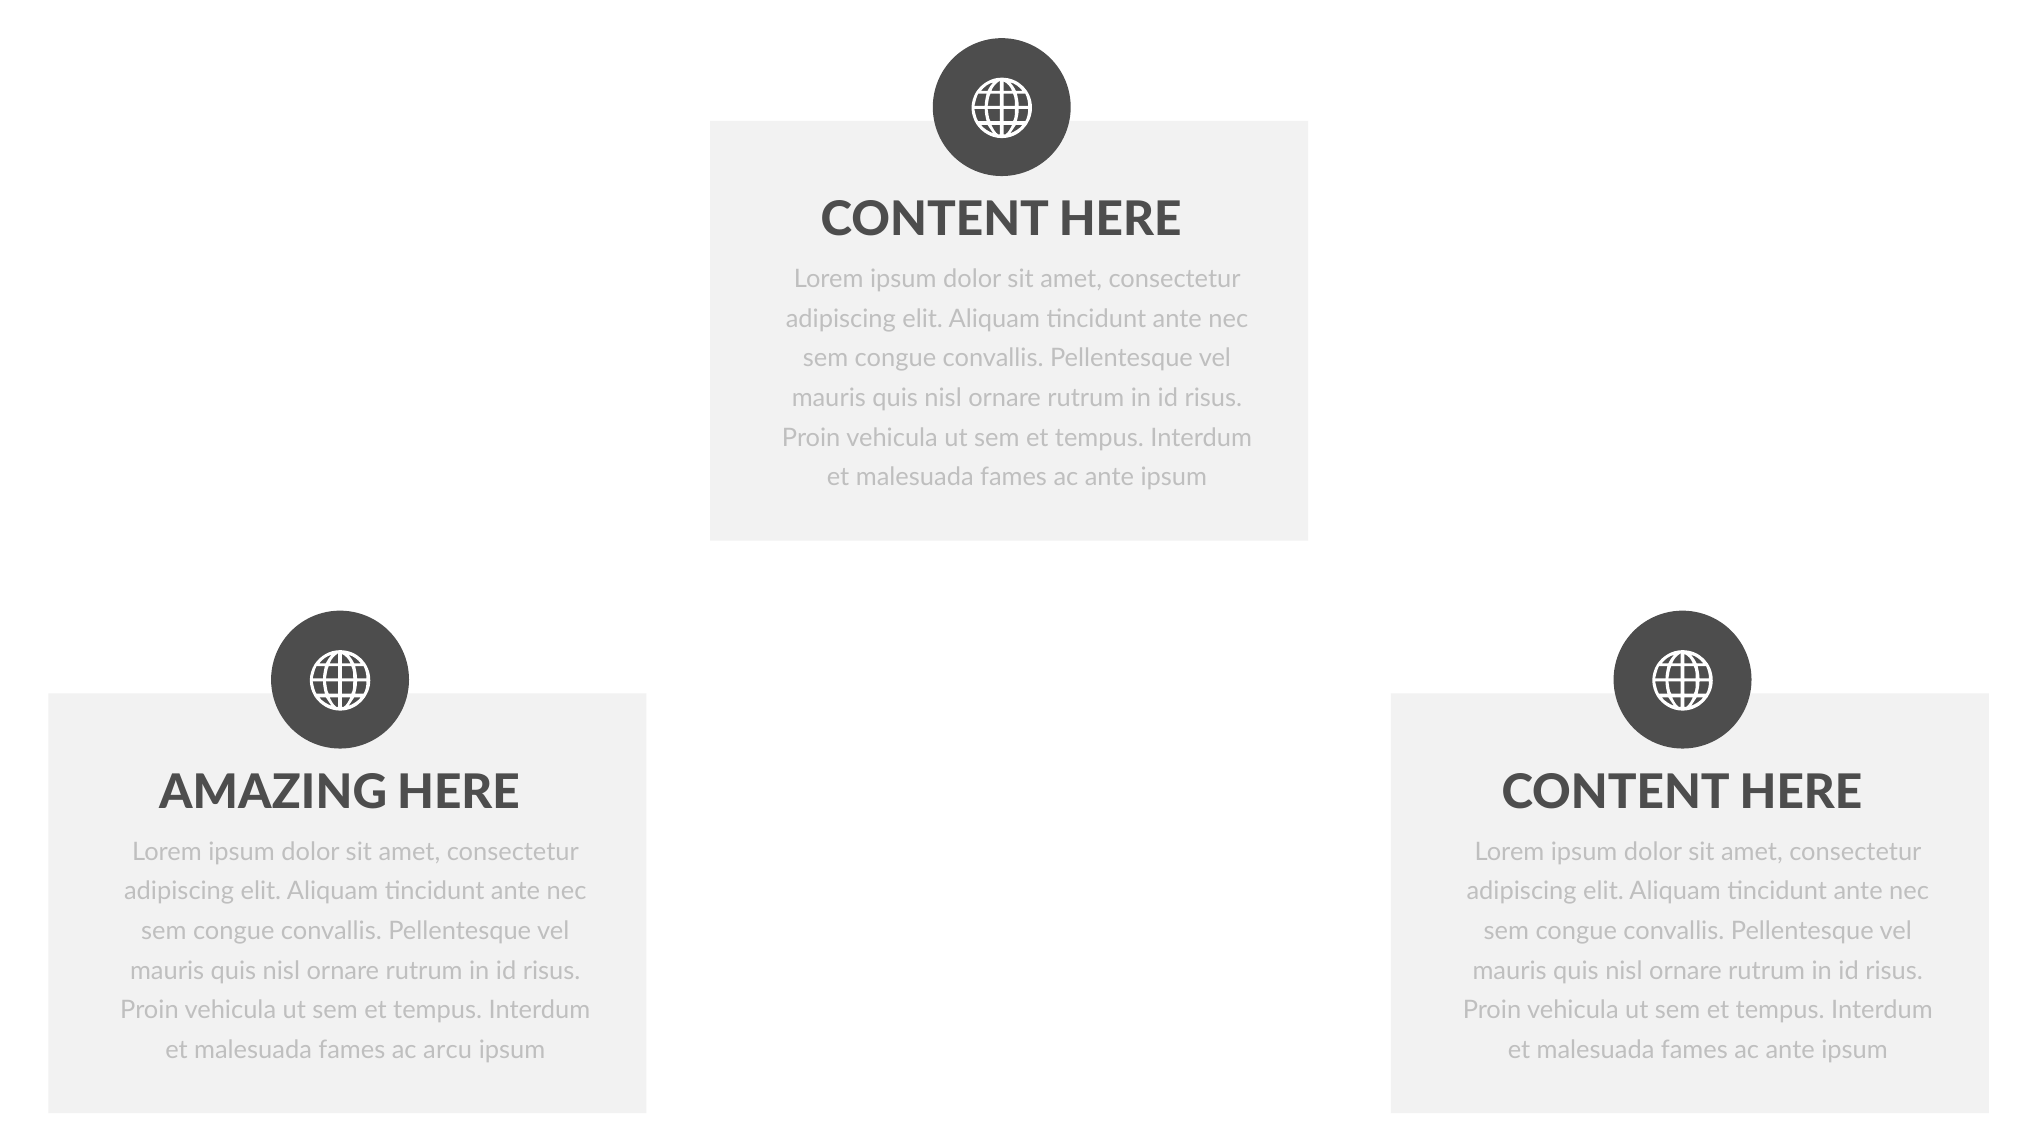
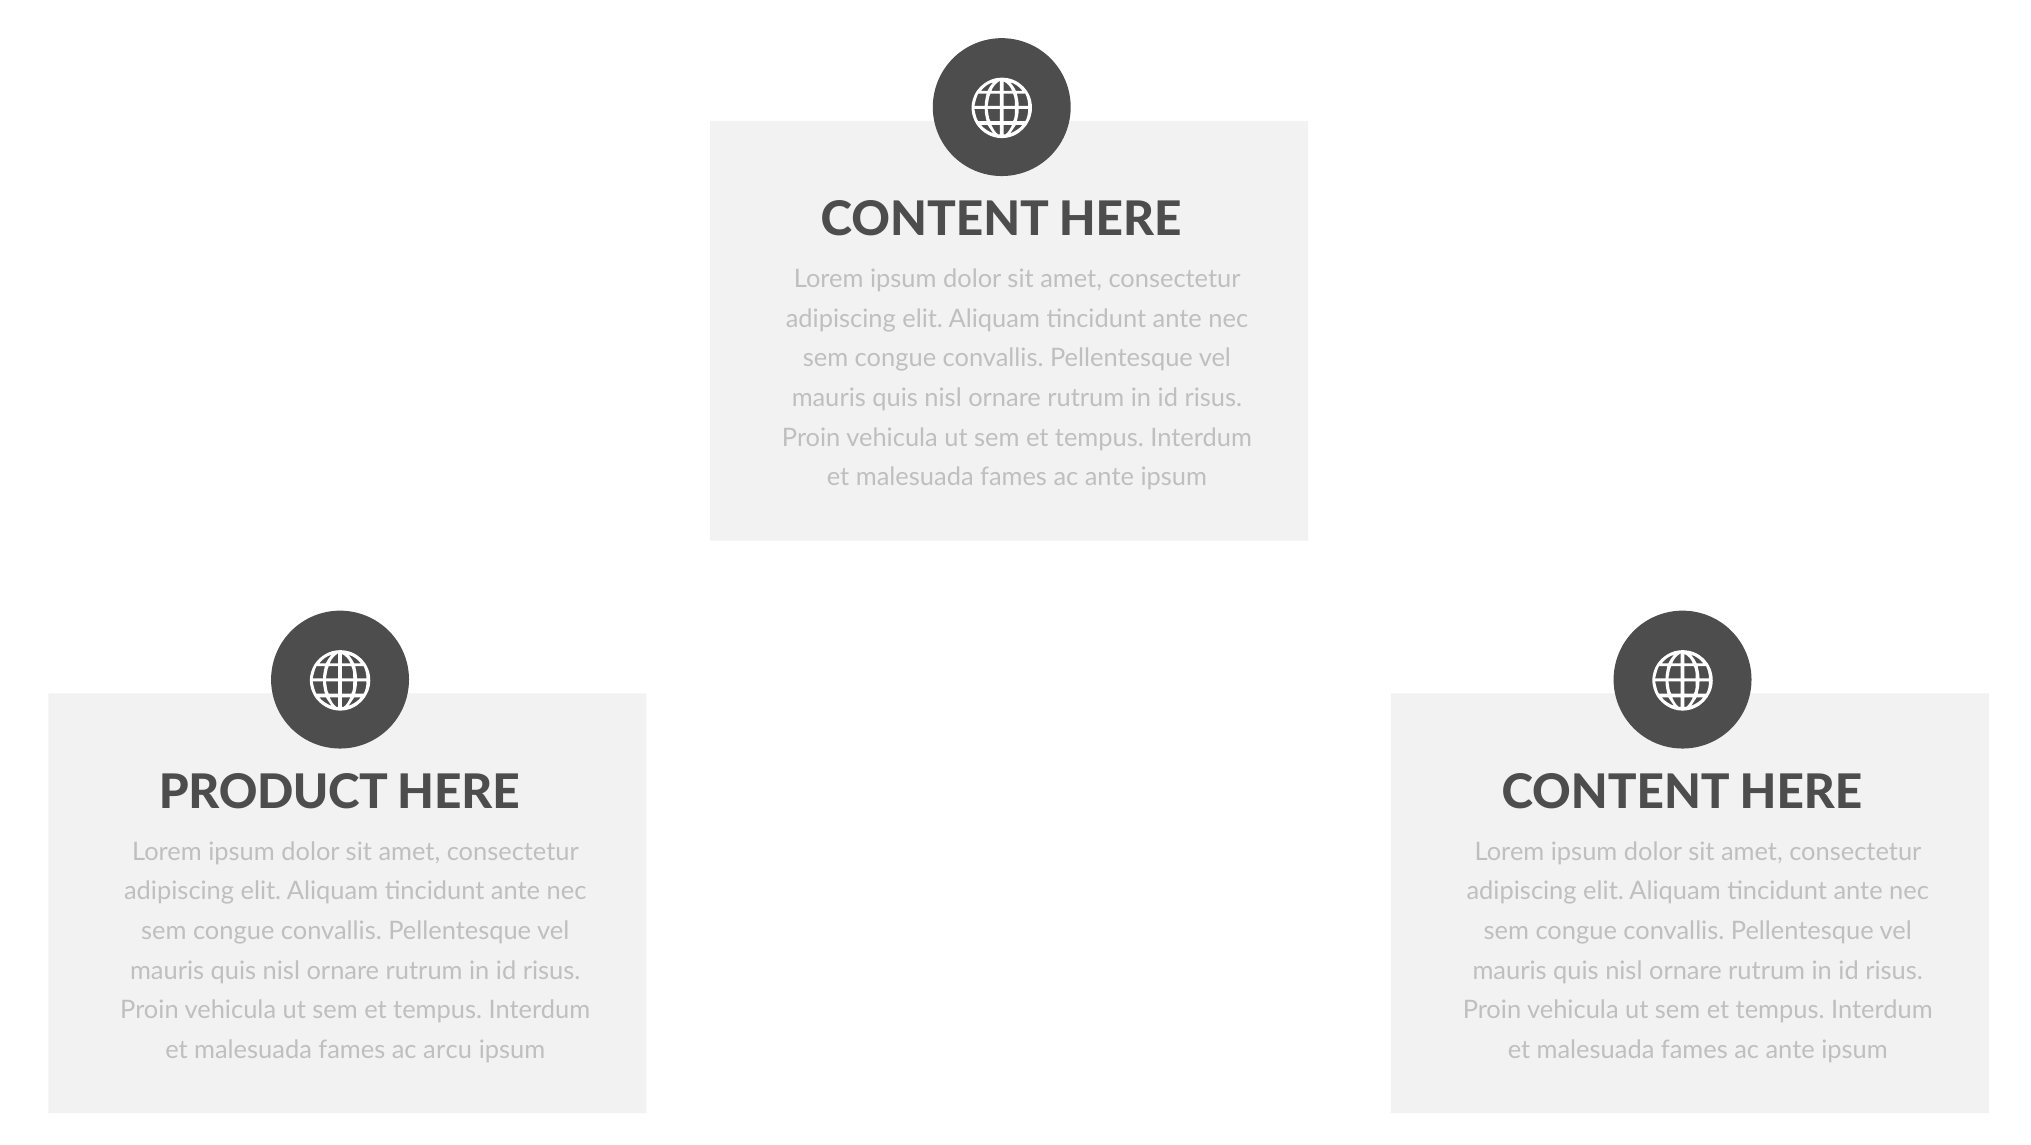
AMAZING: AMAZING -> PRODUCT
